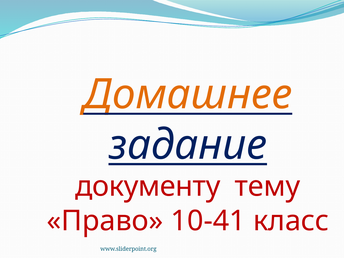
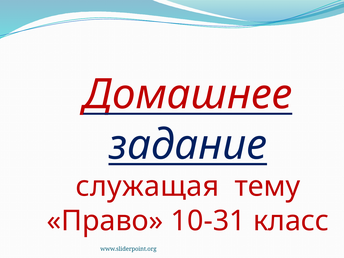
Домашнее colour: orange -> red
документу: документу -> служащая
10-41: 10-41 -> 10-31
